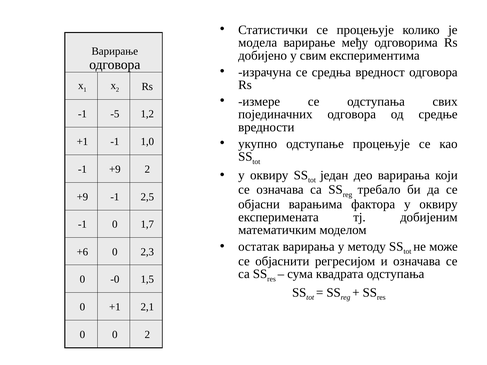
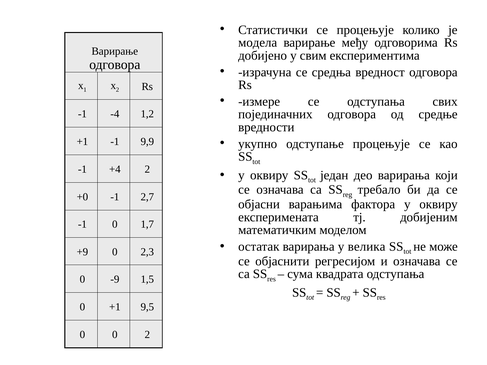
-5: -5 -> -4
1,0: 1,0 -> 9,9
-1 +9: +9 -> +4
+9 at (82, 197): +9 -> +0
2,5: 2,5 -> 2,7
методу: методу -> велика
+6: +6 -> +9
-0: -0 -> -9
2,1: 2,1 -> 9,5
